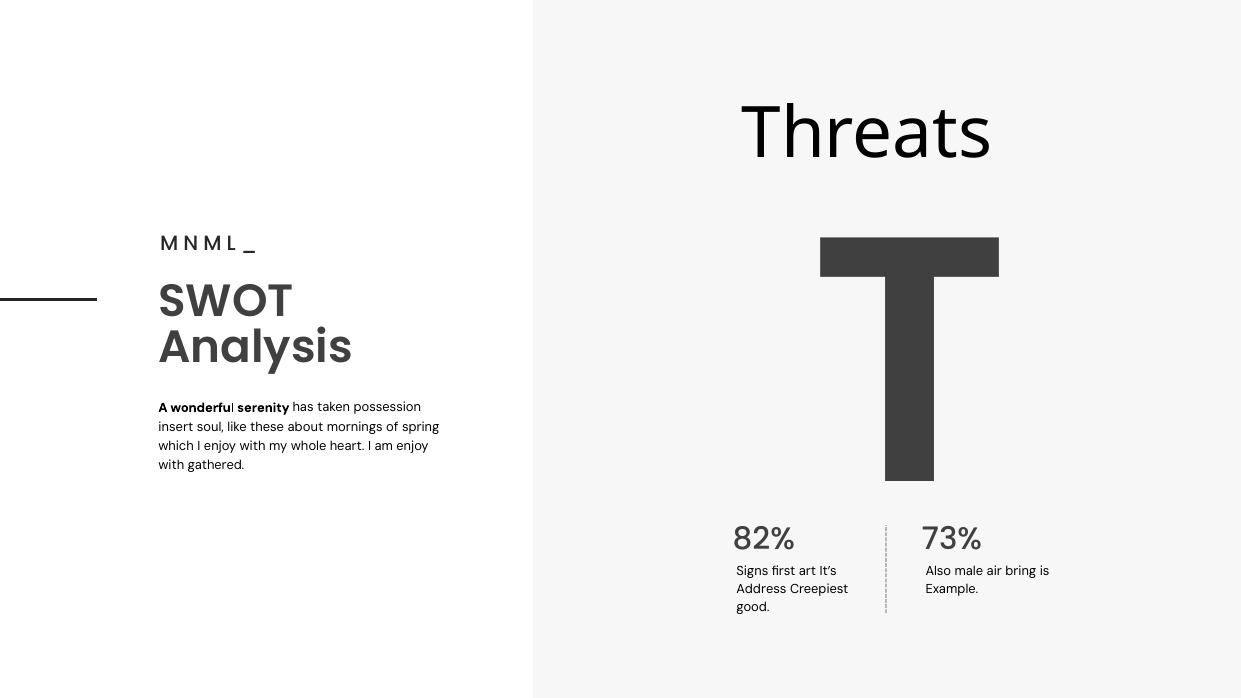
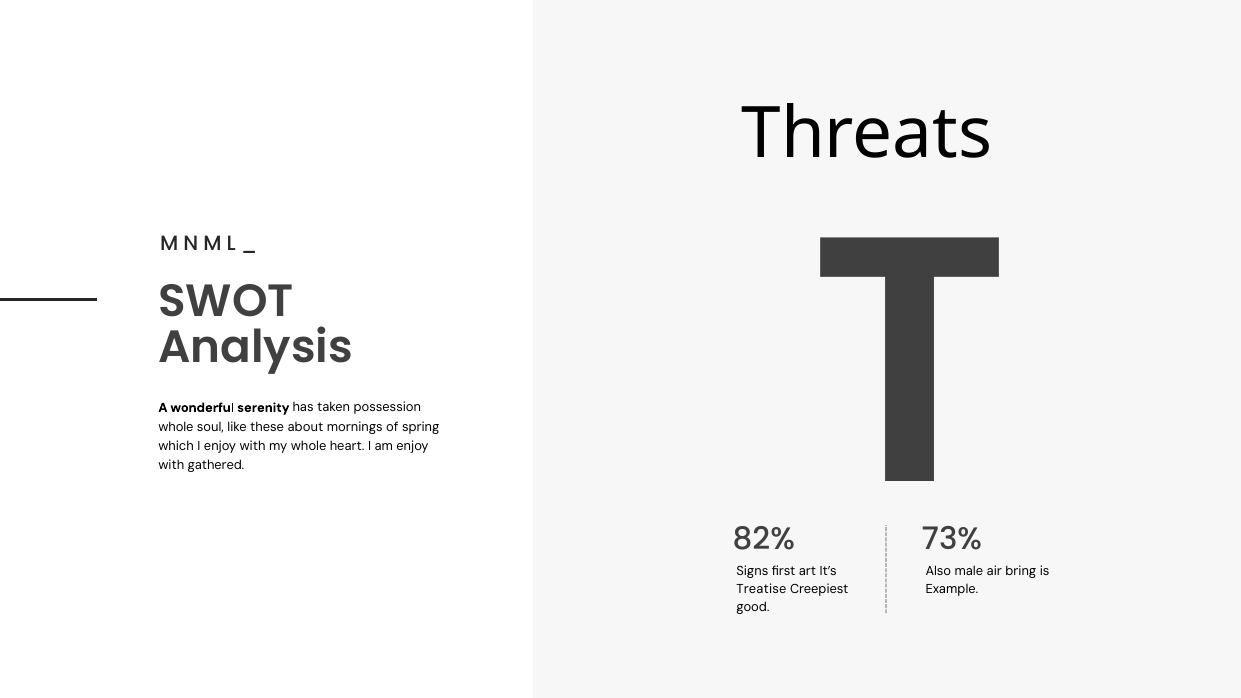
insert at (176, 427): insert -> whole
Address: Address -> Treatise
